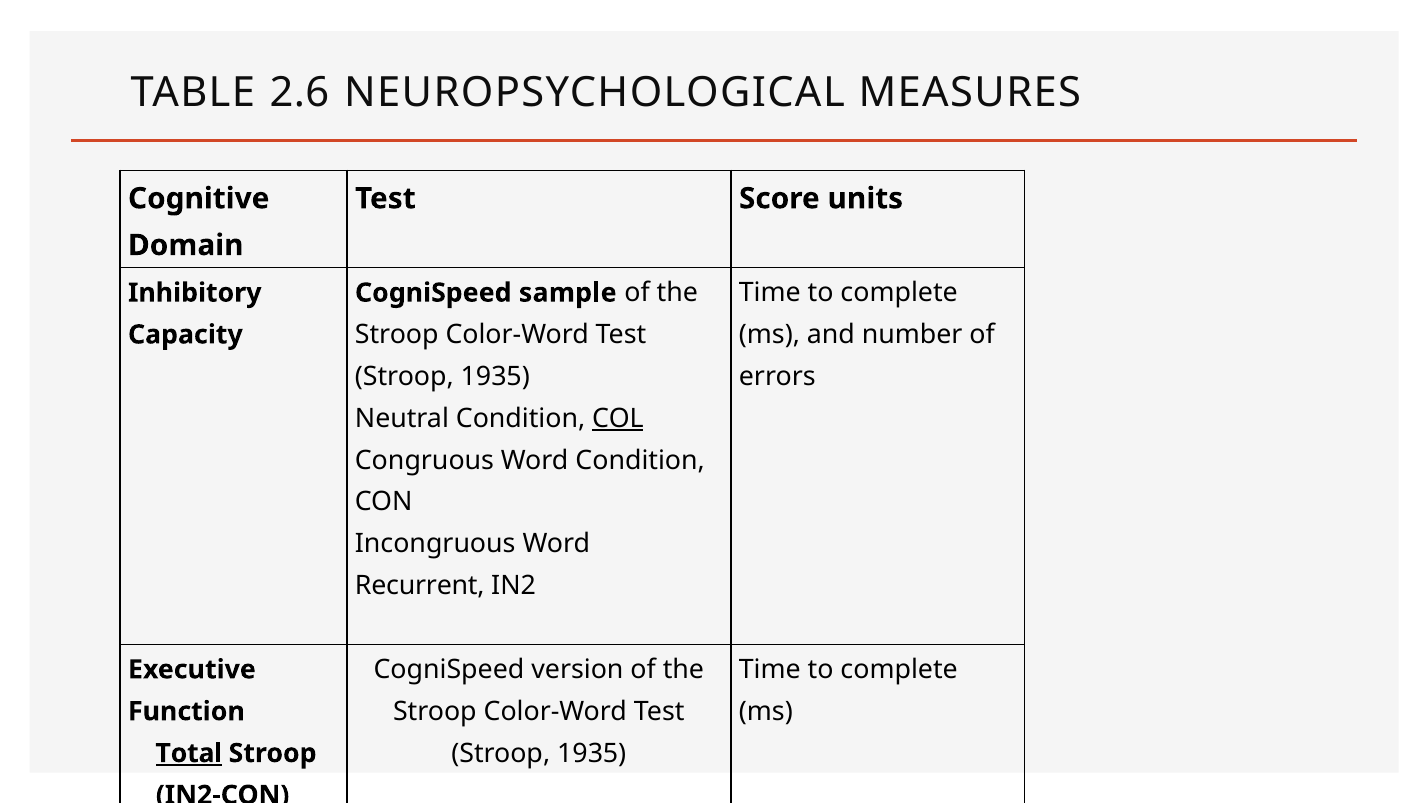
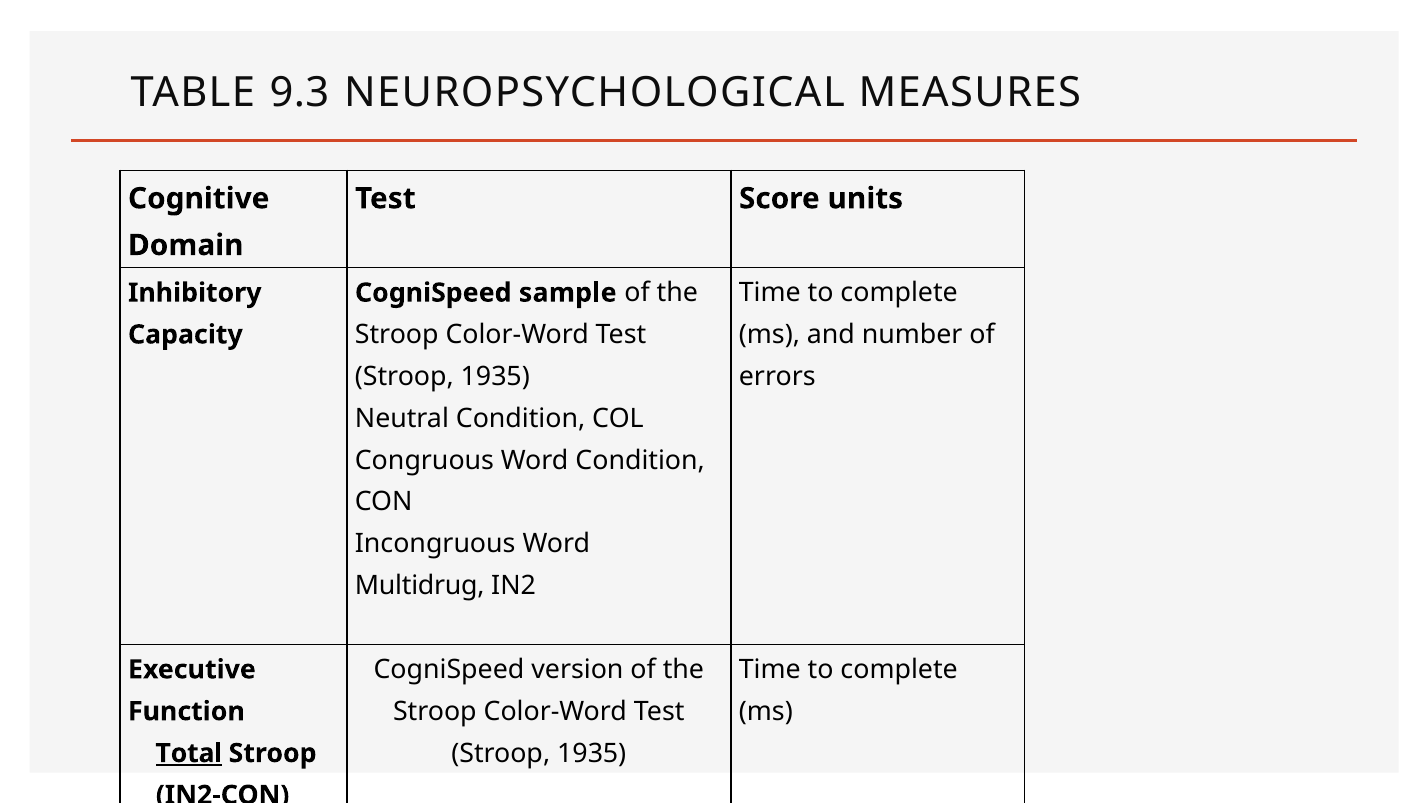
2.6: 2.6 -> 9.3
COL underline: present -> none
Recurrent: Recurrent -> Multidrug
